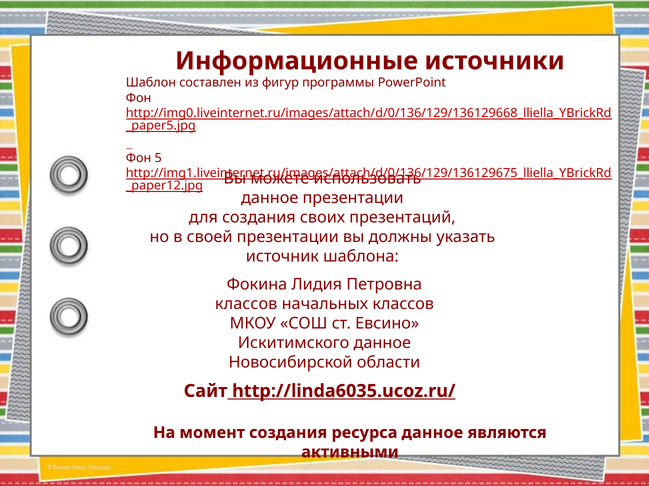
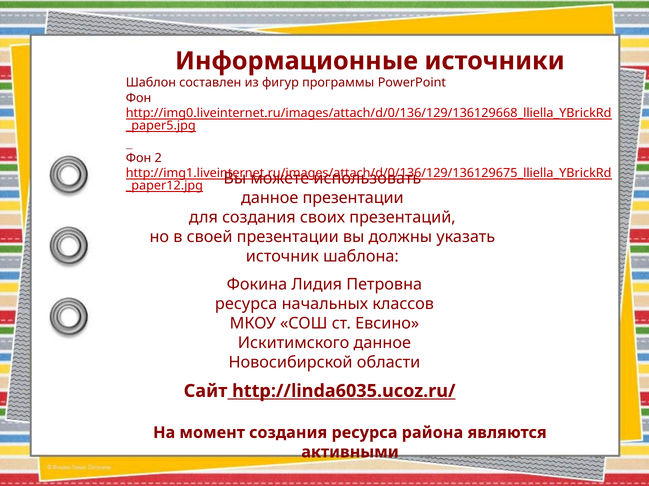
5: 5 -> 2
классов at (246, 304): классов -> ресурса
ресурса данное: данное -> района
